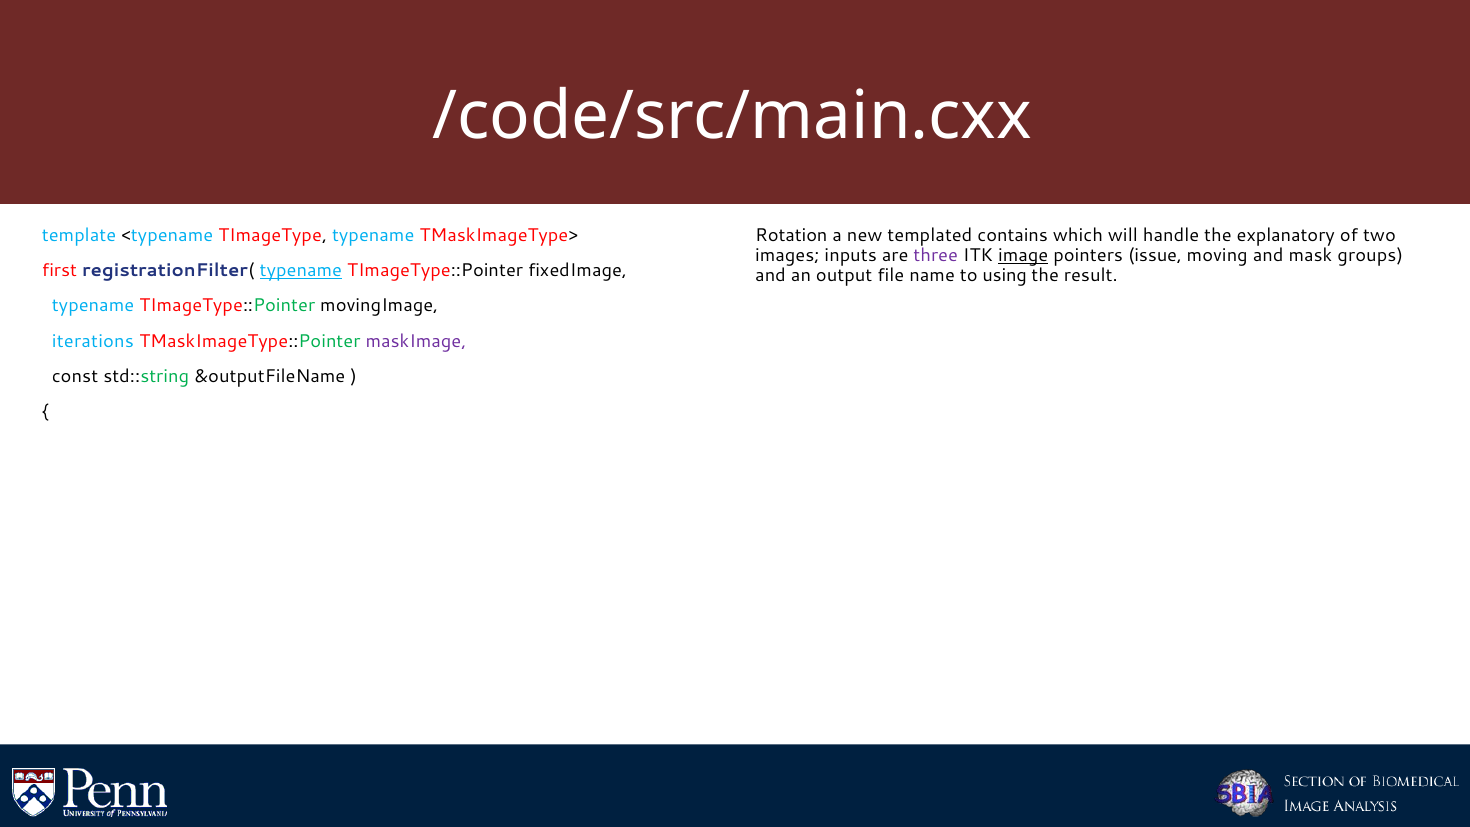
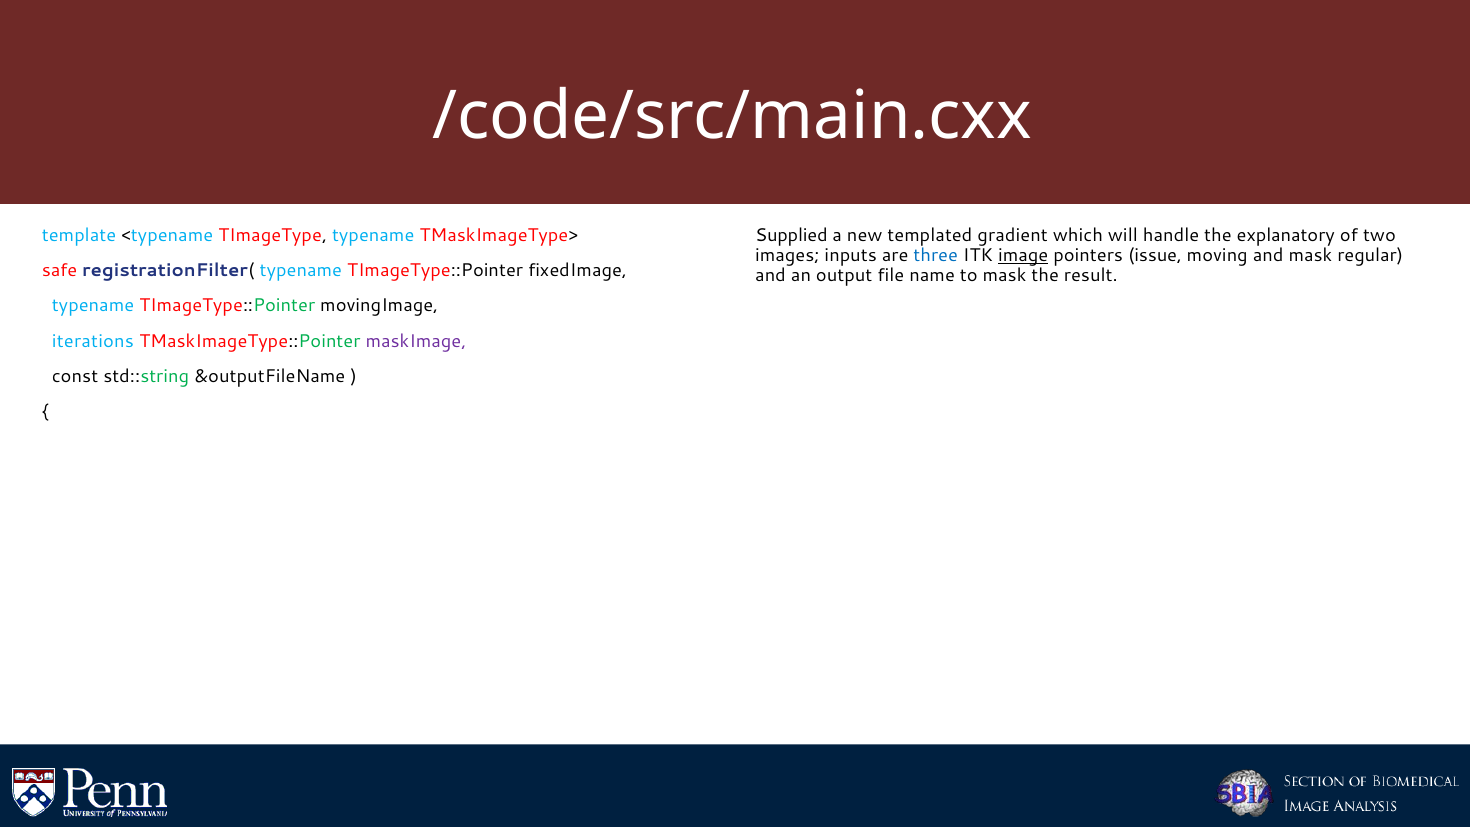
Rotation: Rotation -> Supplied
contains: contains -> gradient
three colour: purple -> blue
groups: groups -> regular
first: first -> safe
typename at (301, 271) underline: present -> none
to using: using -> mask
